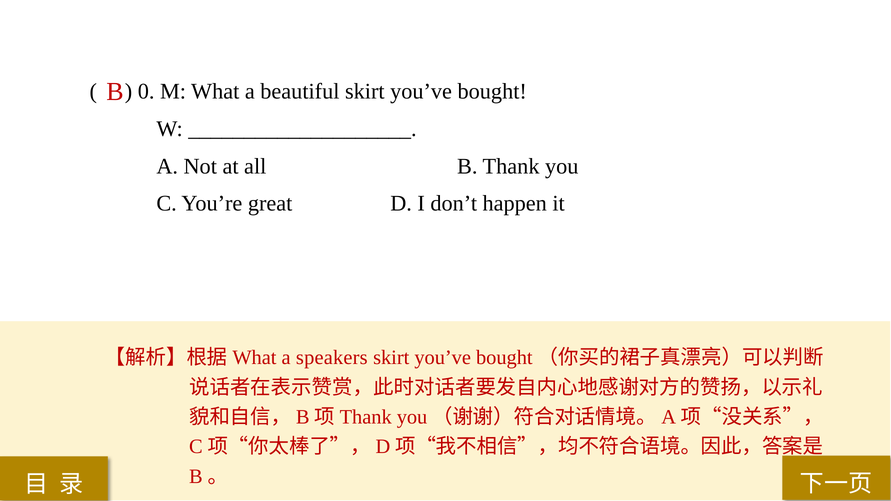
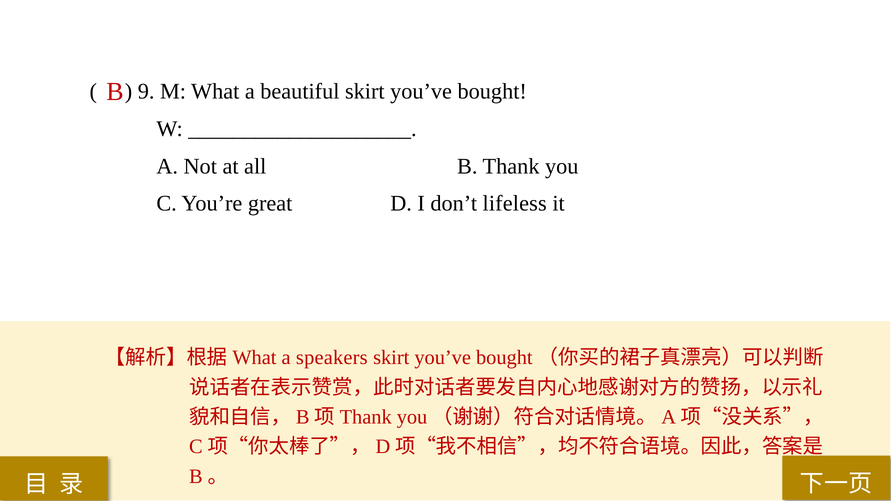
0: 0 -> 9
happen: happen -> lifeless
